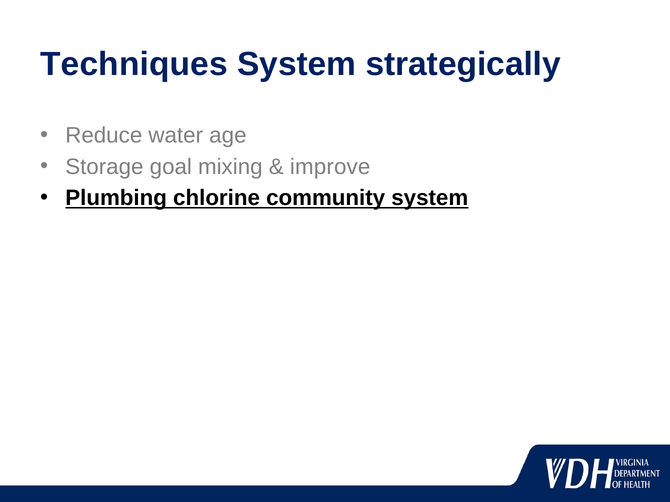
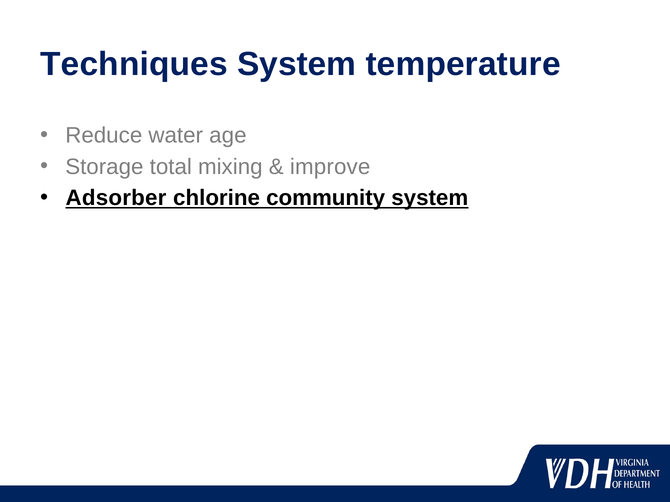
strategically: strategically -> temperature
goal: goal -> total
Plumbing: Plumbing -> Adsorber
